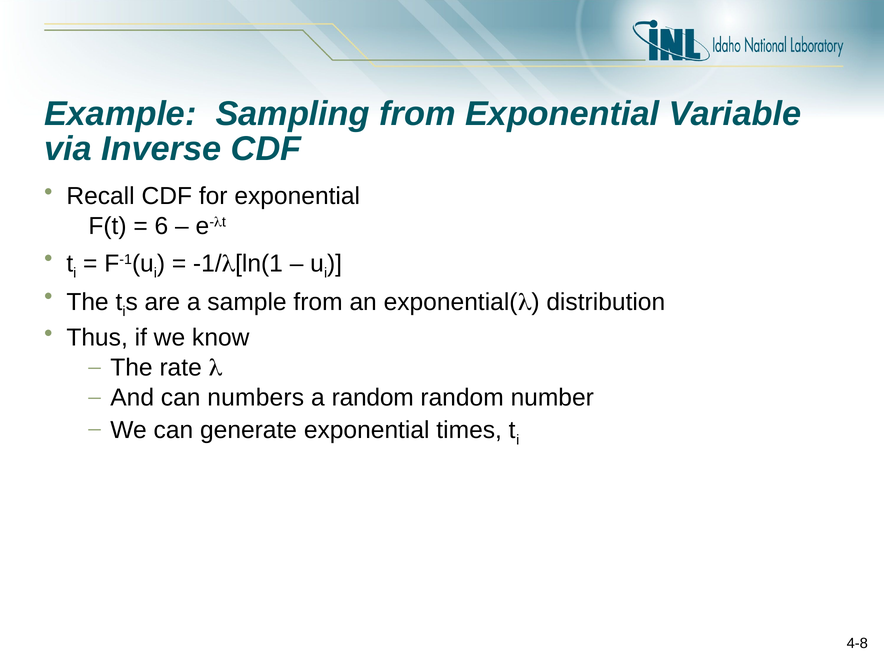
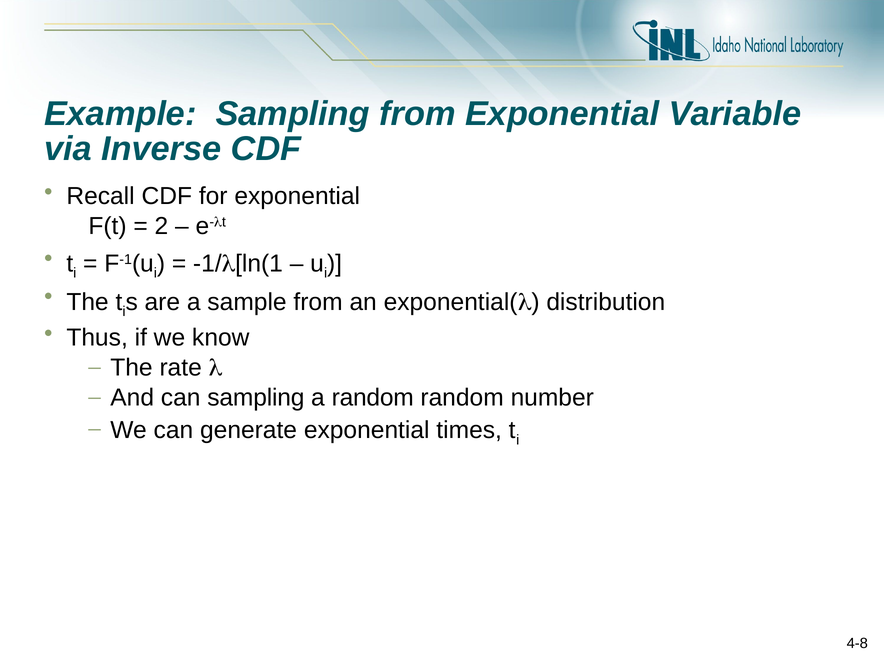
6: 6 -> 2
can numbers: numbers -> sampling
